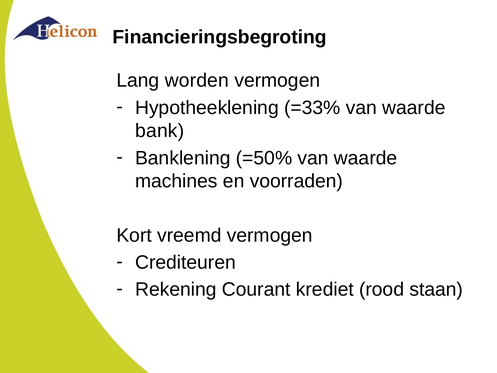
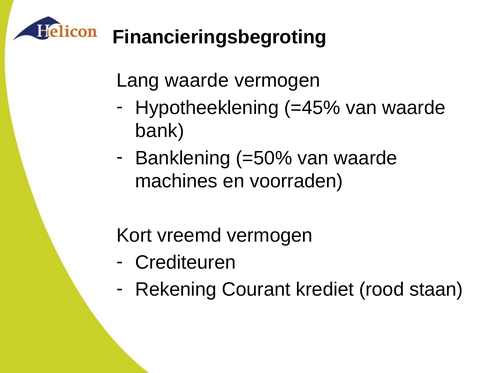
Lang worden: worden -> waarde
=33%: =33% -> =45%
